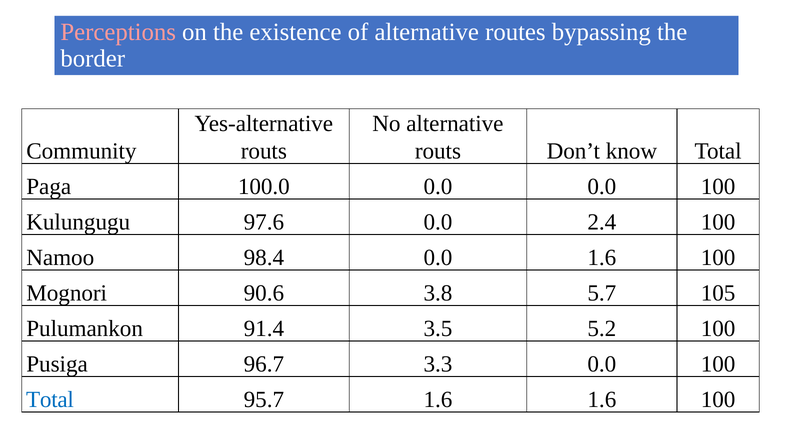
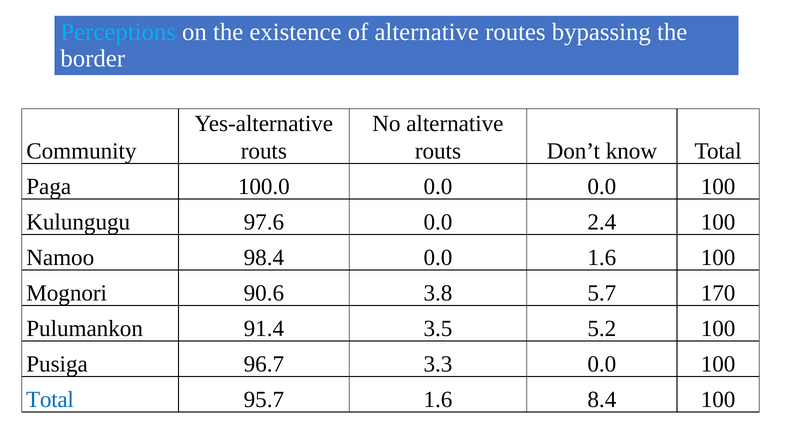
Perceptions colour: pink -> light blue
105: 105 -> 170
1.6 1.6: 1.6 -> 8.4
